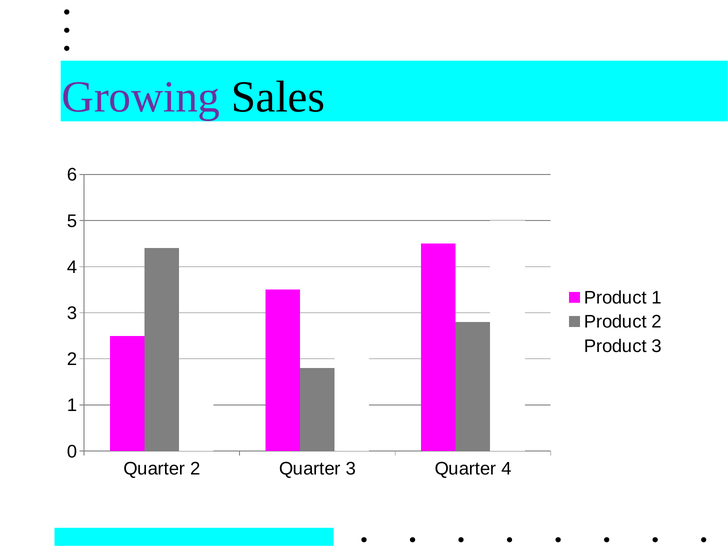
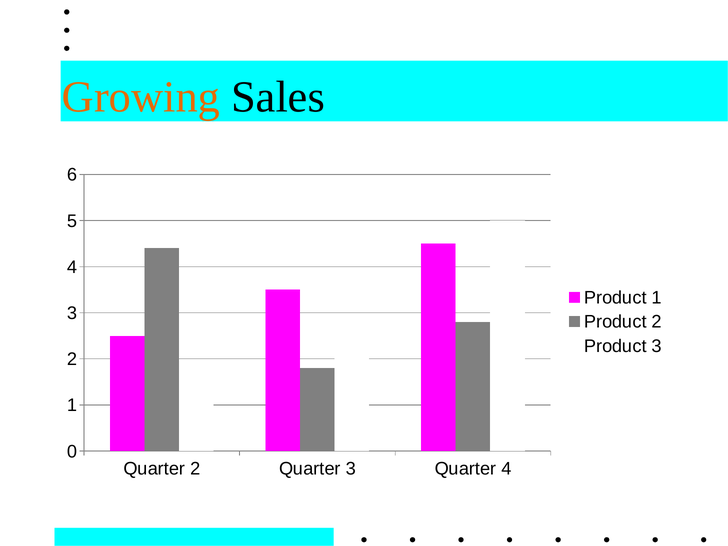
Growing colour: purple -> orange
